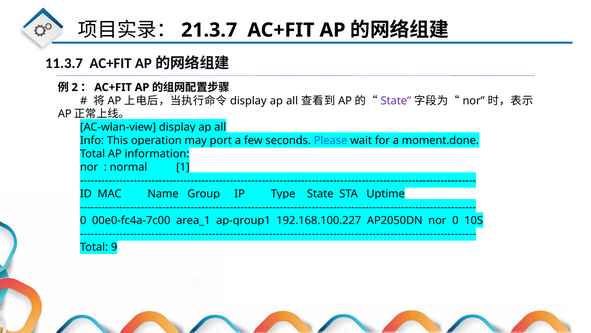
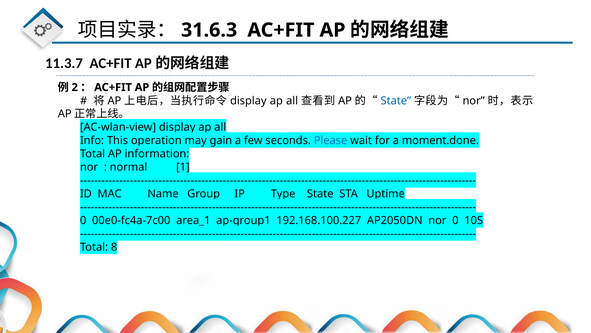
21.3.7: 21.3.7 -> 31.6.3
State at (396, 101) colour: purple -> blue
port: port -> gain
9: 9 -> 8
